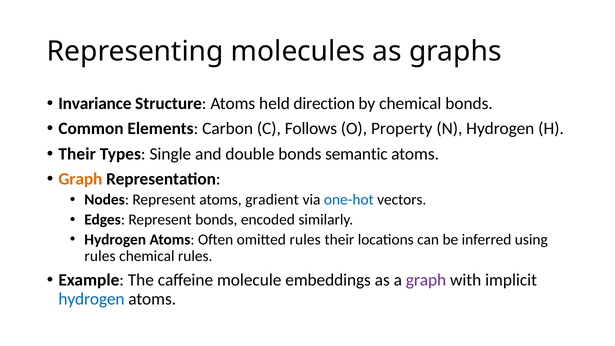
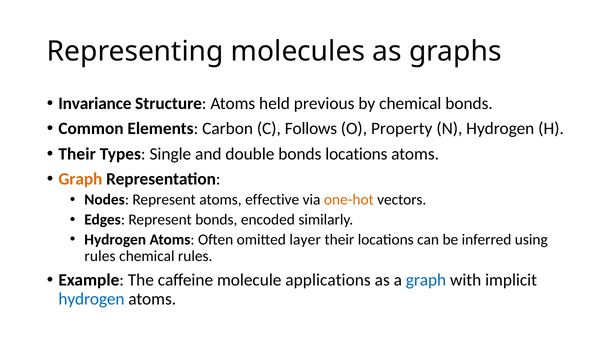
direction: direction -> previous
bonds semantic: semantic -> locations
gradient: gradient -> effective
one-hot colour: blue -> orange
omitted rules: rules -> layer
embeddings: embeddings -> applications
graph at (426, 280) colour: purple -> blue
